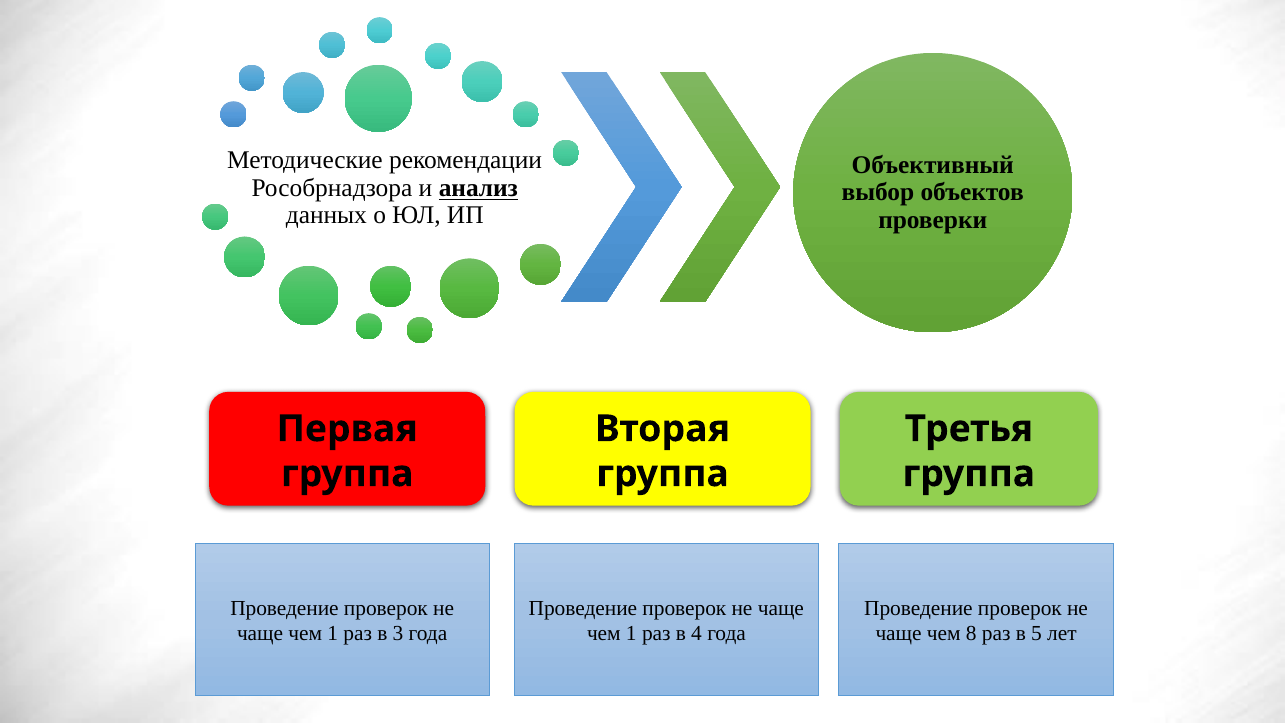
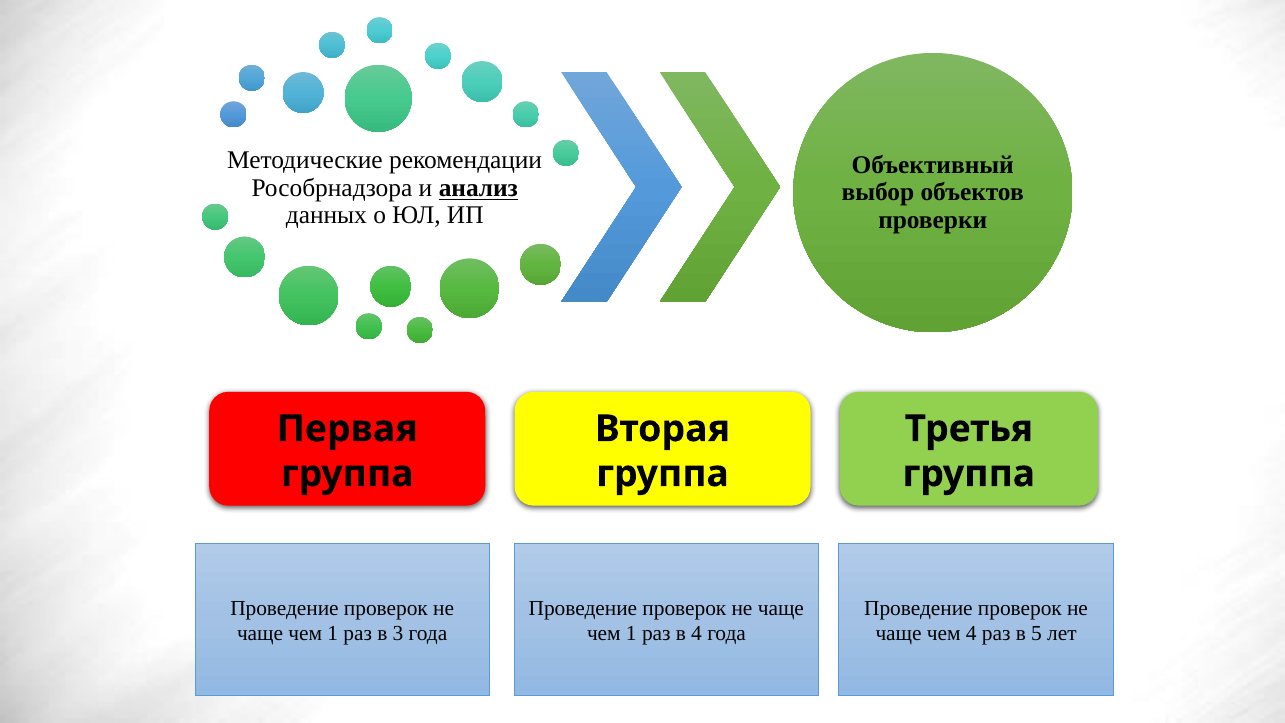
чем 8: 8 -> 4
